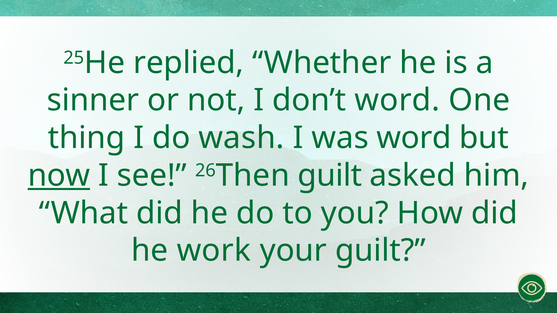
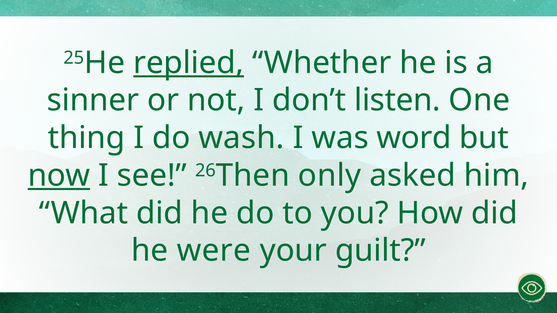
replied underline: none -> present
don’t word: word -> listen
guilt at (330, 176): guilt -> only
work: work -> were
